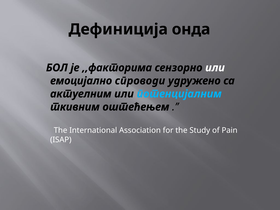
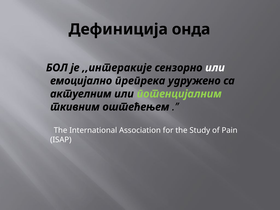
,,факторима: ,,факторима -> ,,интеракије
спроводи: спроводи -> препрека
потенцијалним colour: light blue -> light green
